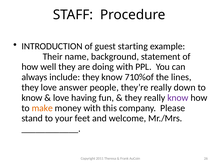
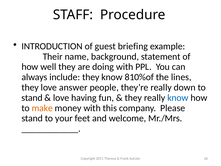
starting: starting -> briefing
710%of: 710%of -> 810%of
know at (32, 98): know -> stand
know at (178, 98) colour: purple -> blue
